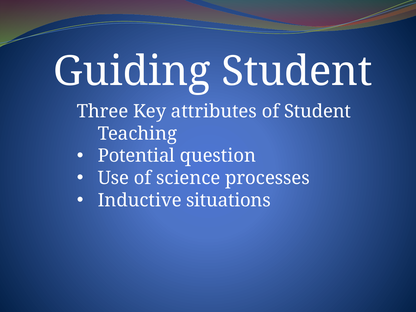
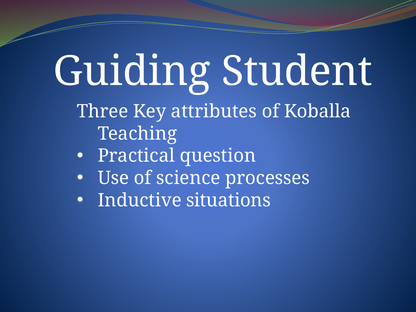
of Student: Student -> Koballa
Potential: Potential -> Practical
